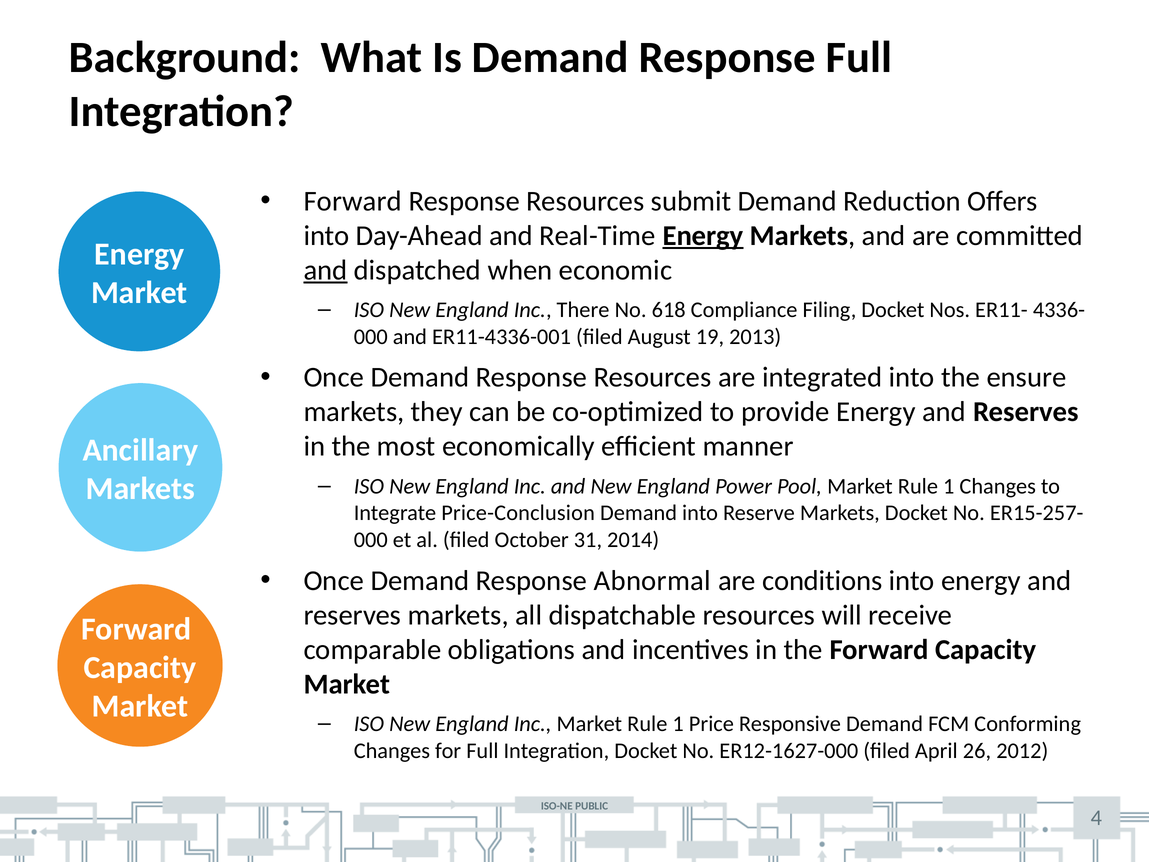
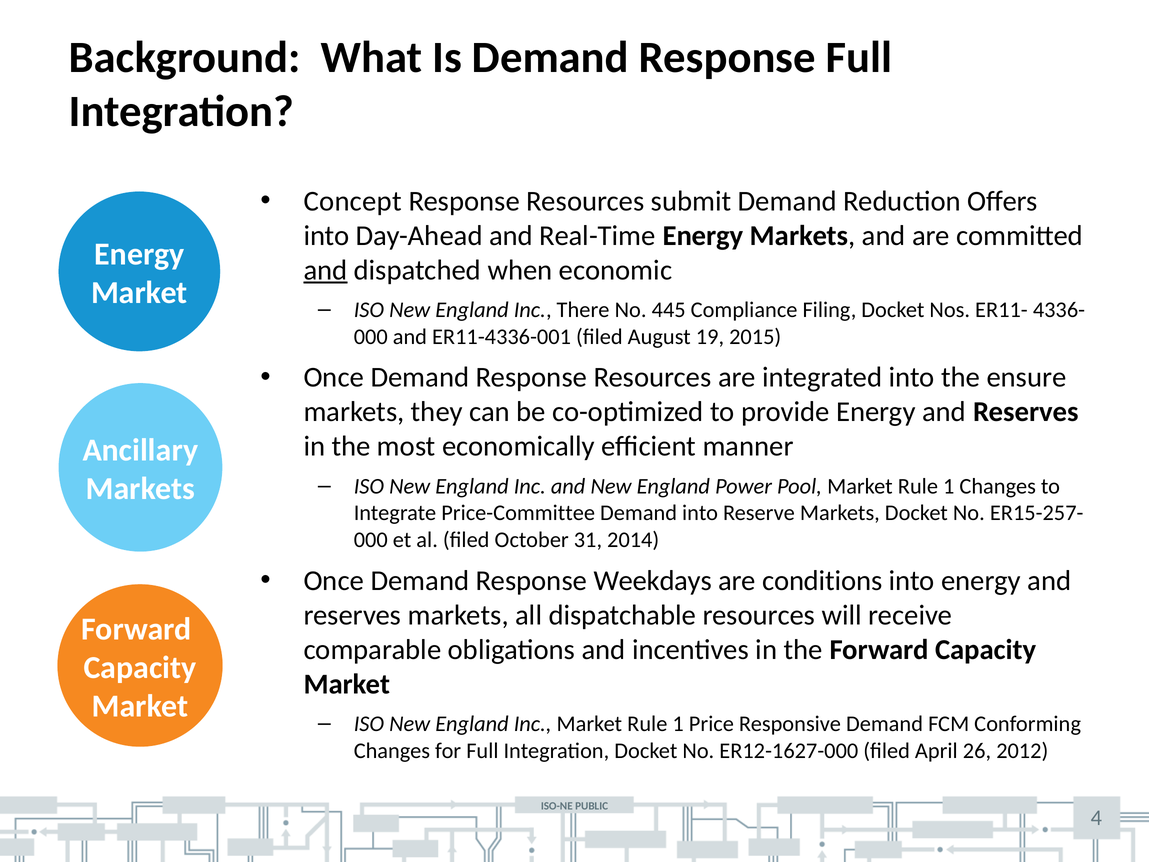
Forward at (353, 201): Forward -> Concept
Energy at (703, 236) underline: present -> none
618: 618 -> 445
2013: 2013 -> 2015
Price-Conclusion: Price-Conclusion -> Price-Committee
Abnormal: Abnormal -> Weekdays
